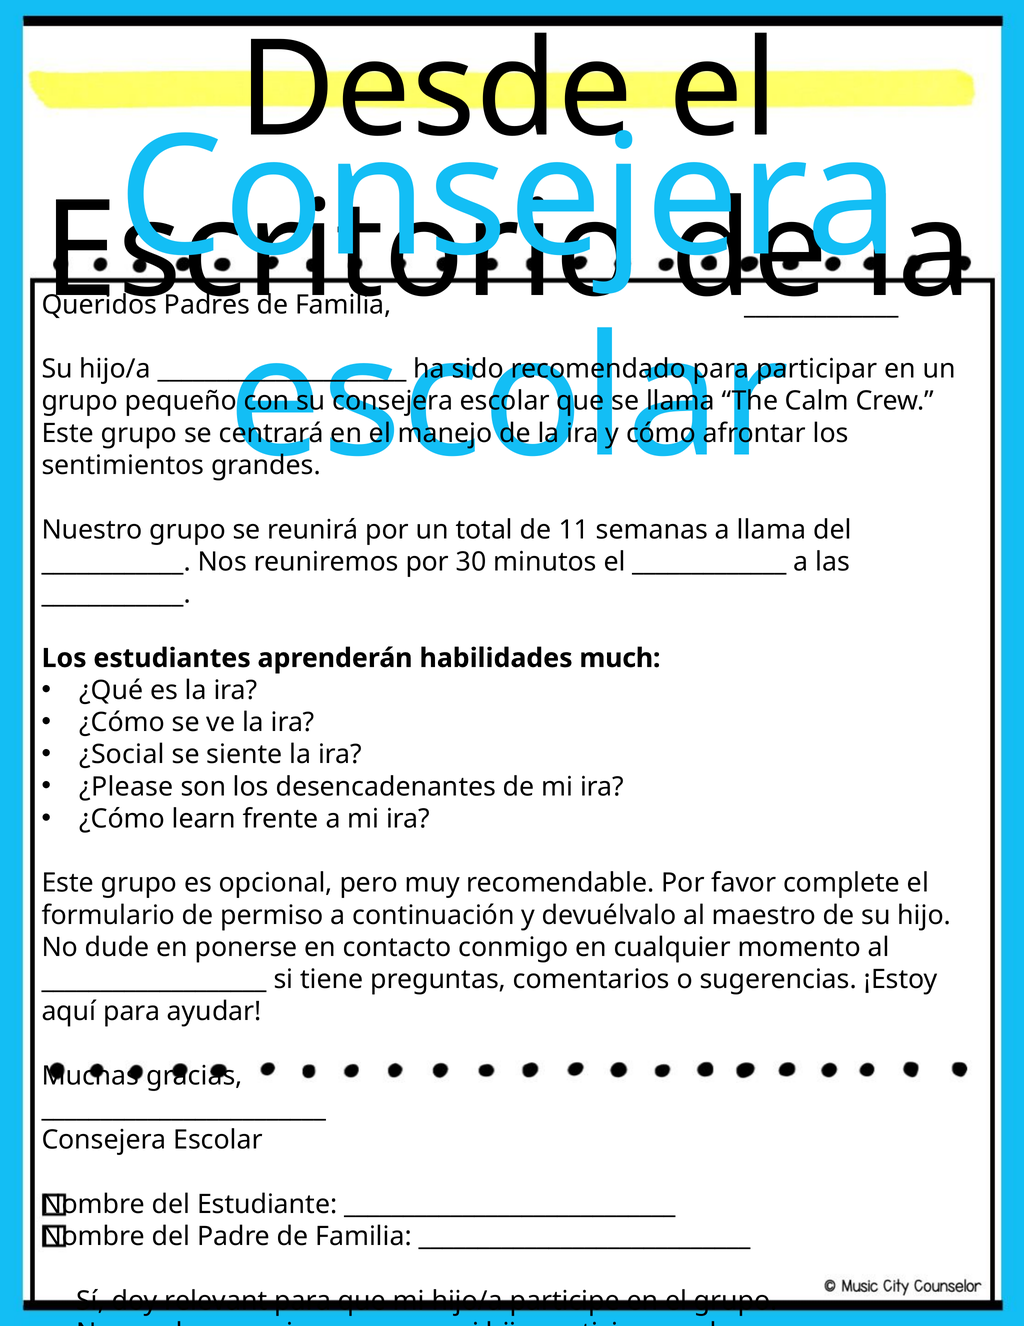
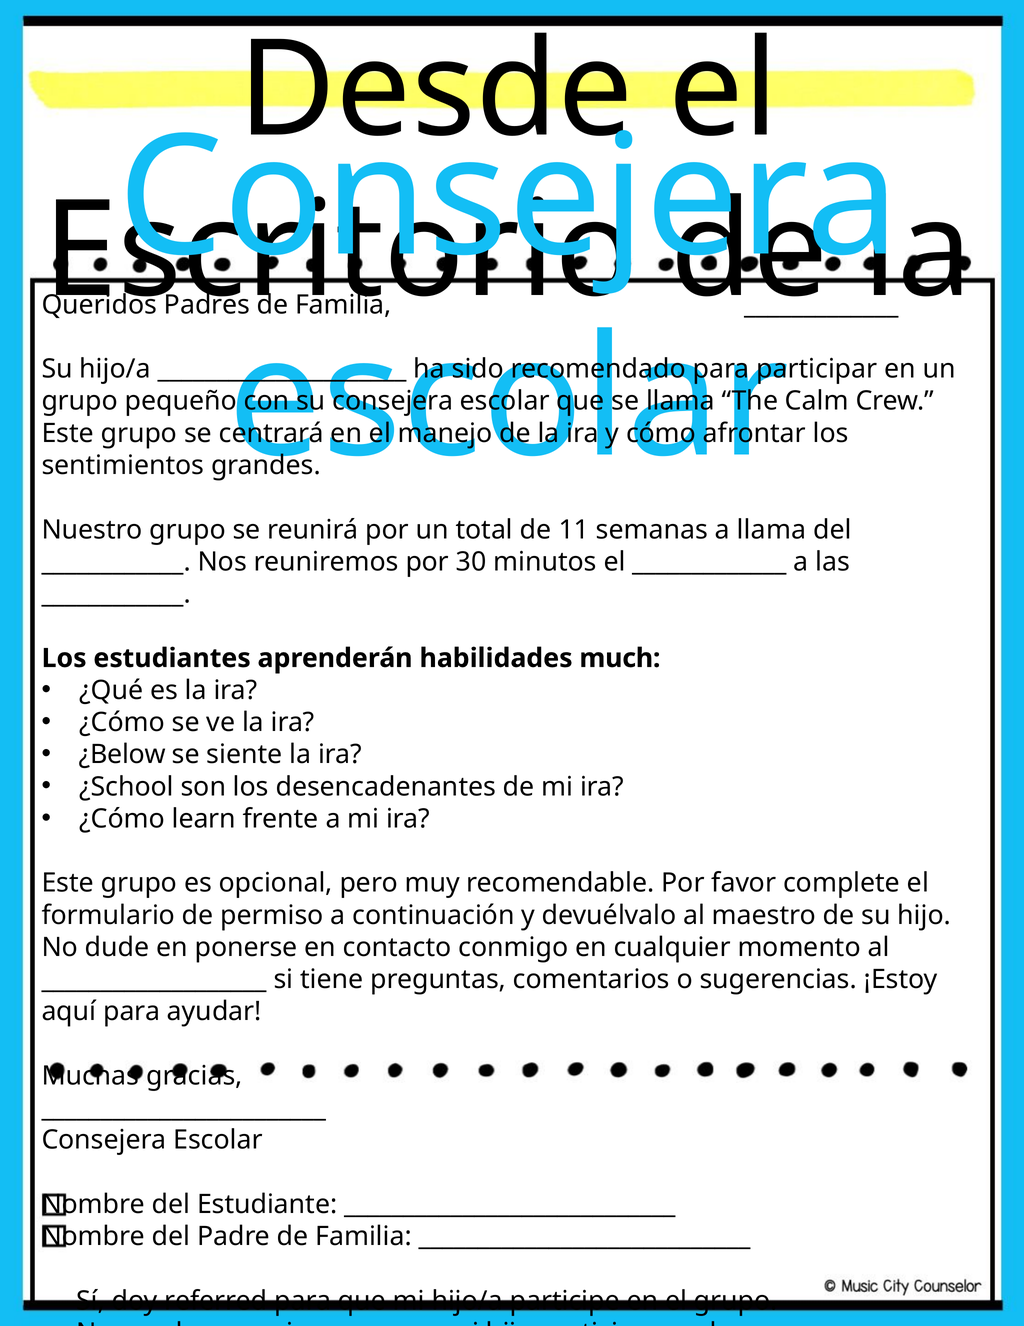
¿Social: ¿Social -> ¿Below
¿Please: ¿Please -> ¿School
relevant: relevant -> referred
